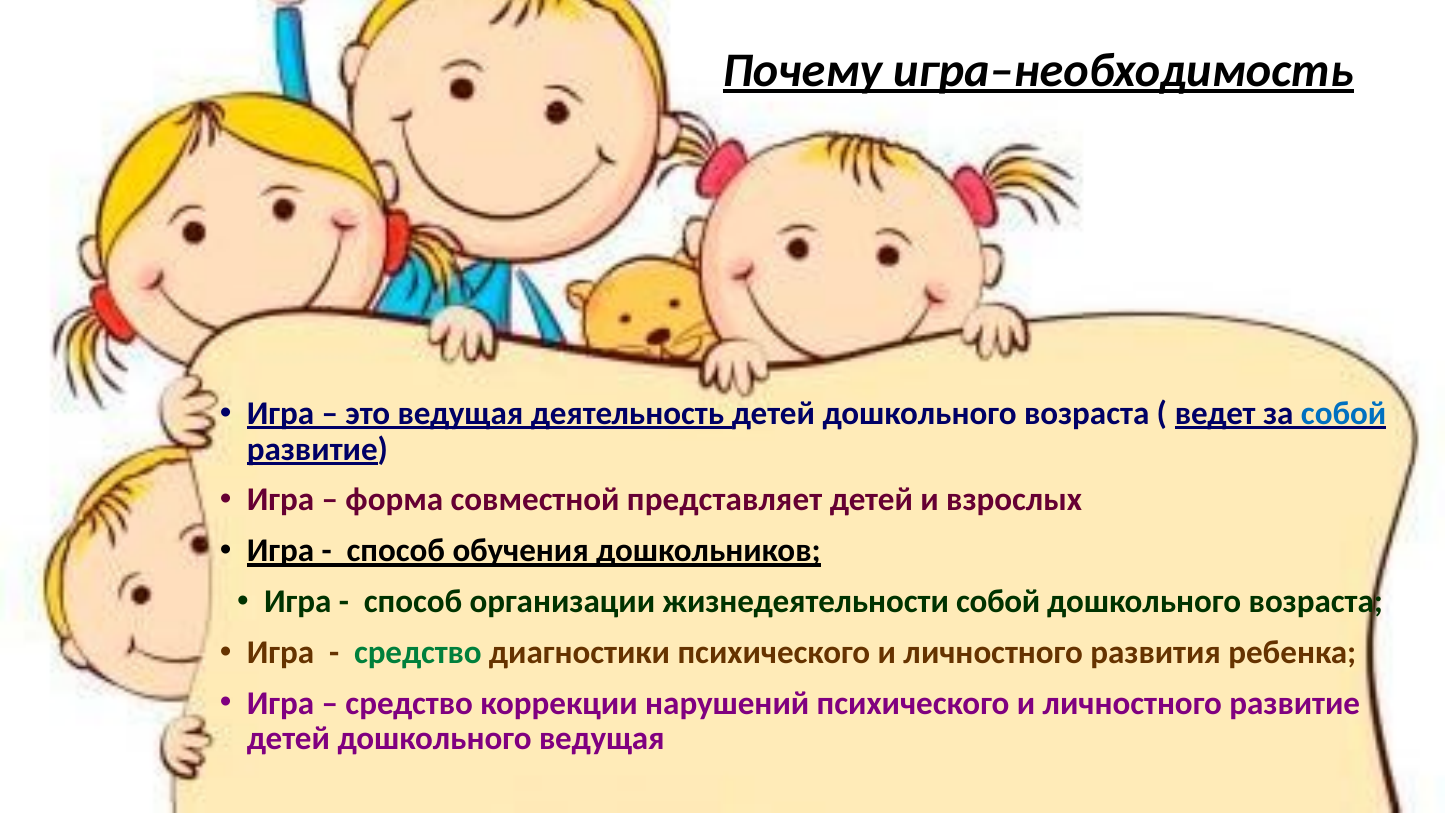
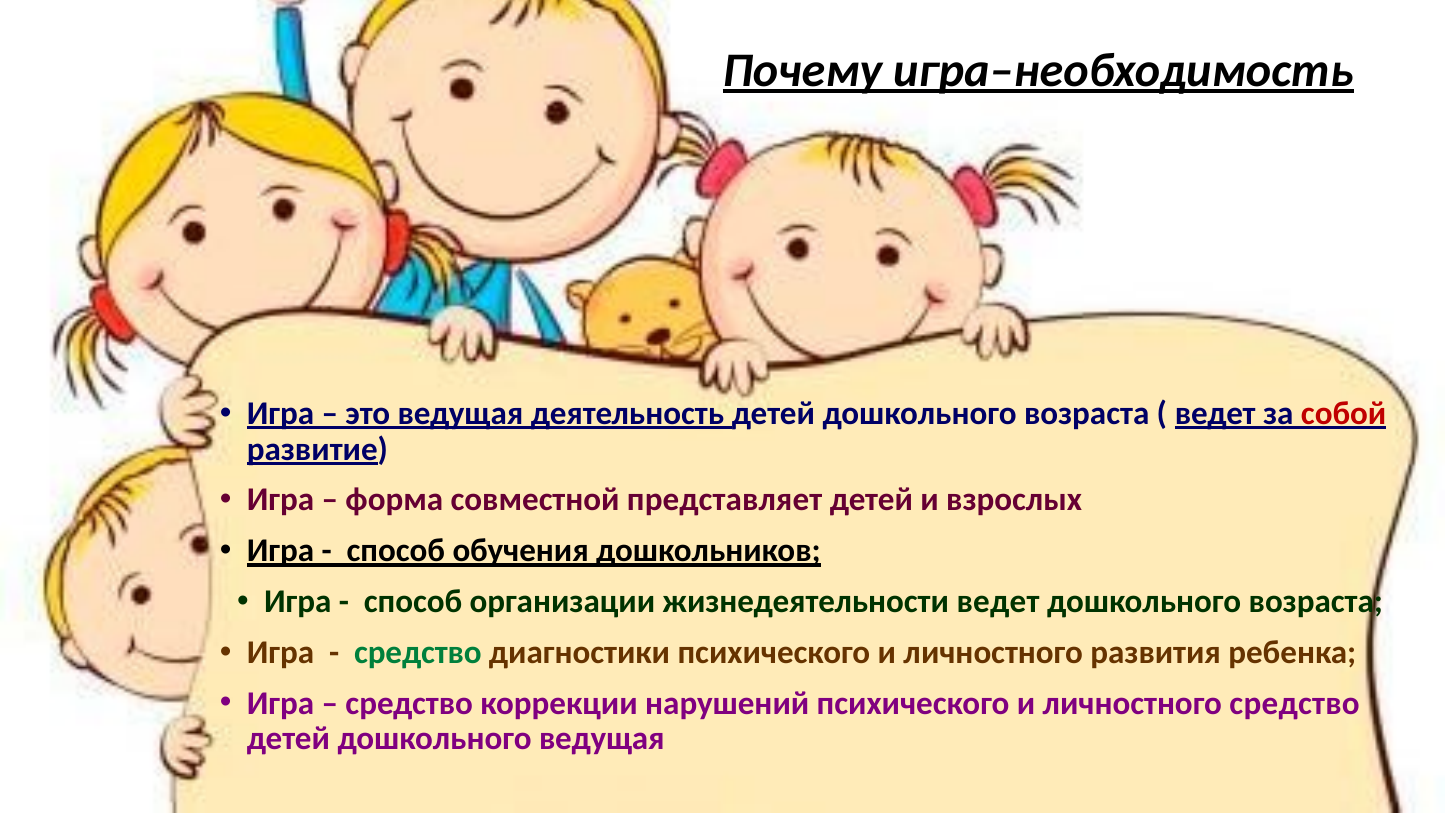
собой at (1344, 413) colour: blue -> red
жизнедеятельности собой: собой -> ведет
личностного развитие: развитие -> средство
